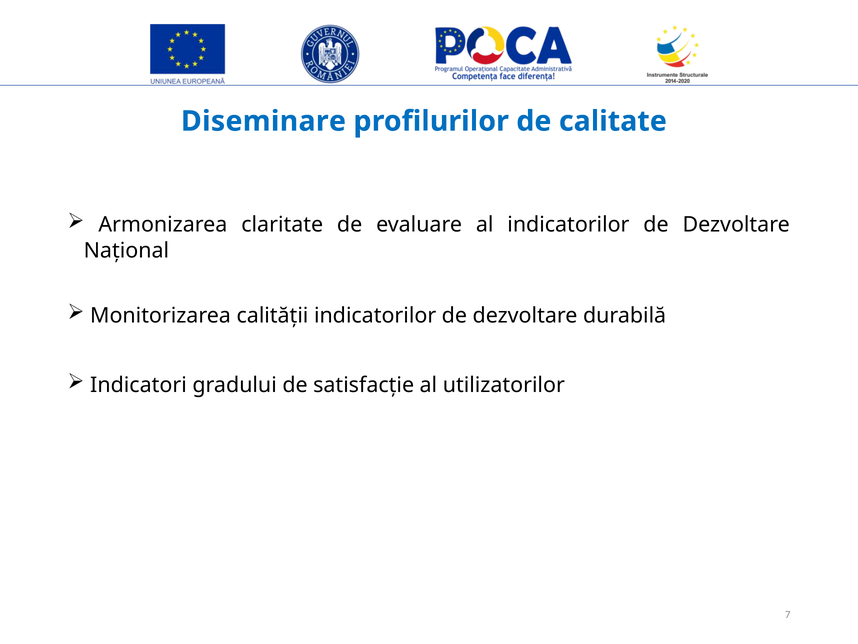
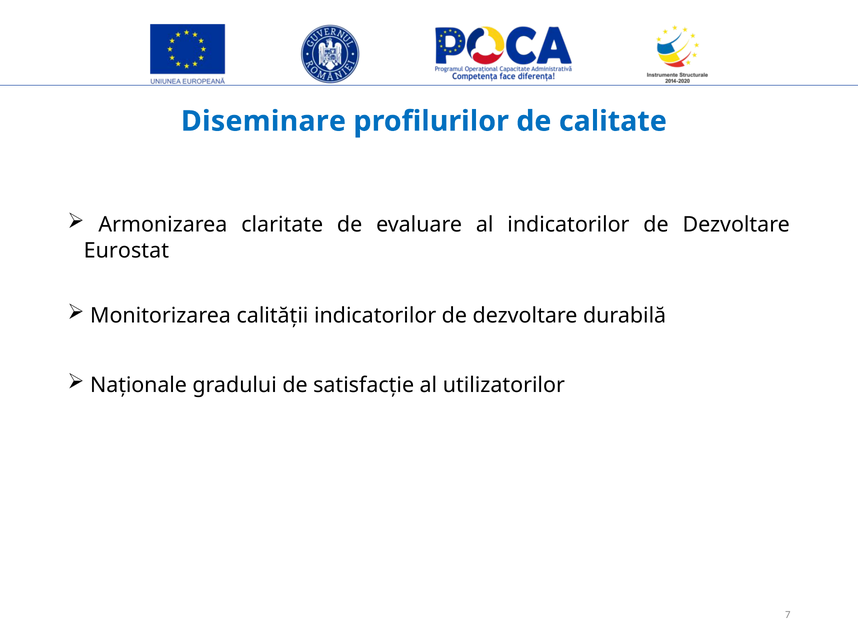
Național: Național -> Eurostat
Indicatori: Indicatori -> Naționale
